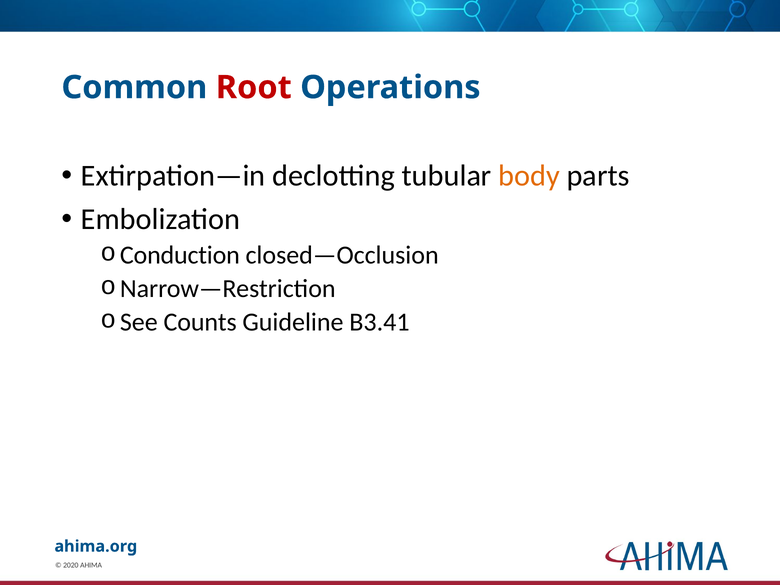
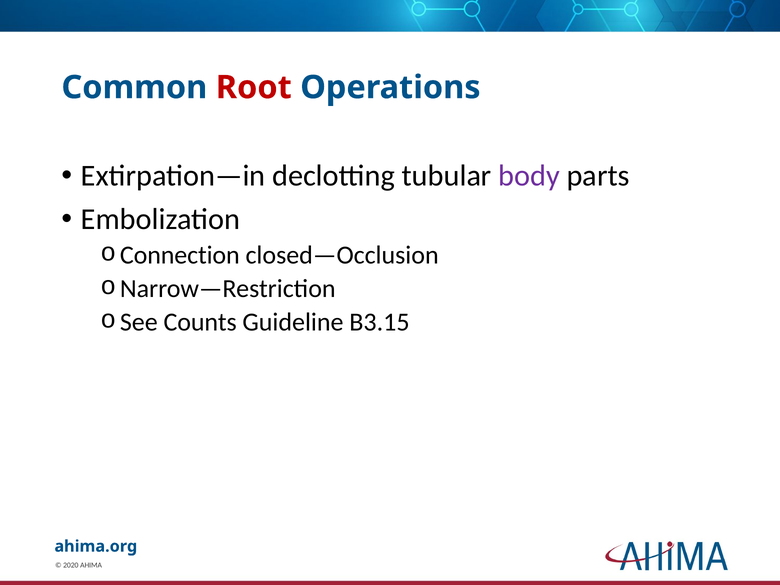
body colour: orange -> purple
Conduction: Conduction -> Connection
B3.41: B3.41 -> B3.15
